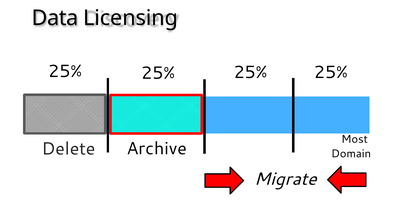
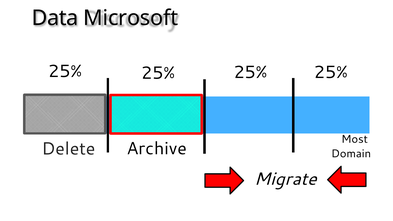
Licensing: Licensing -> Microsoft
